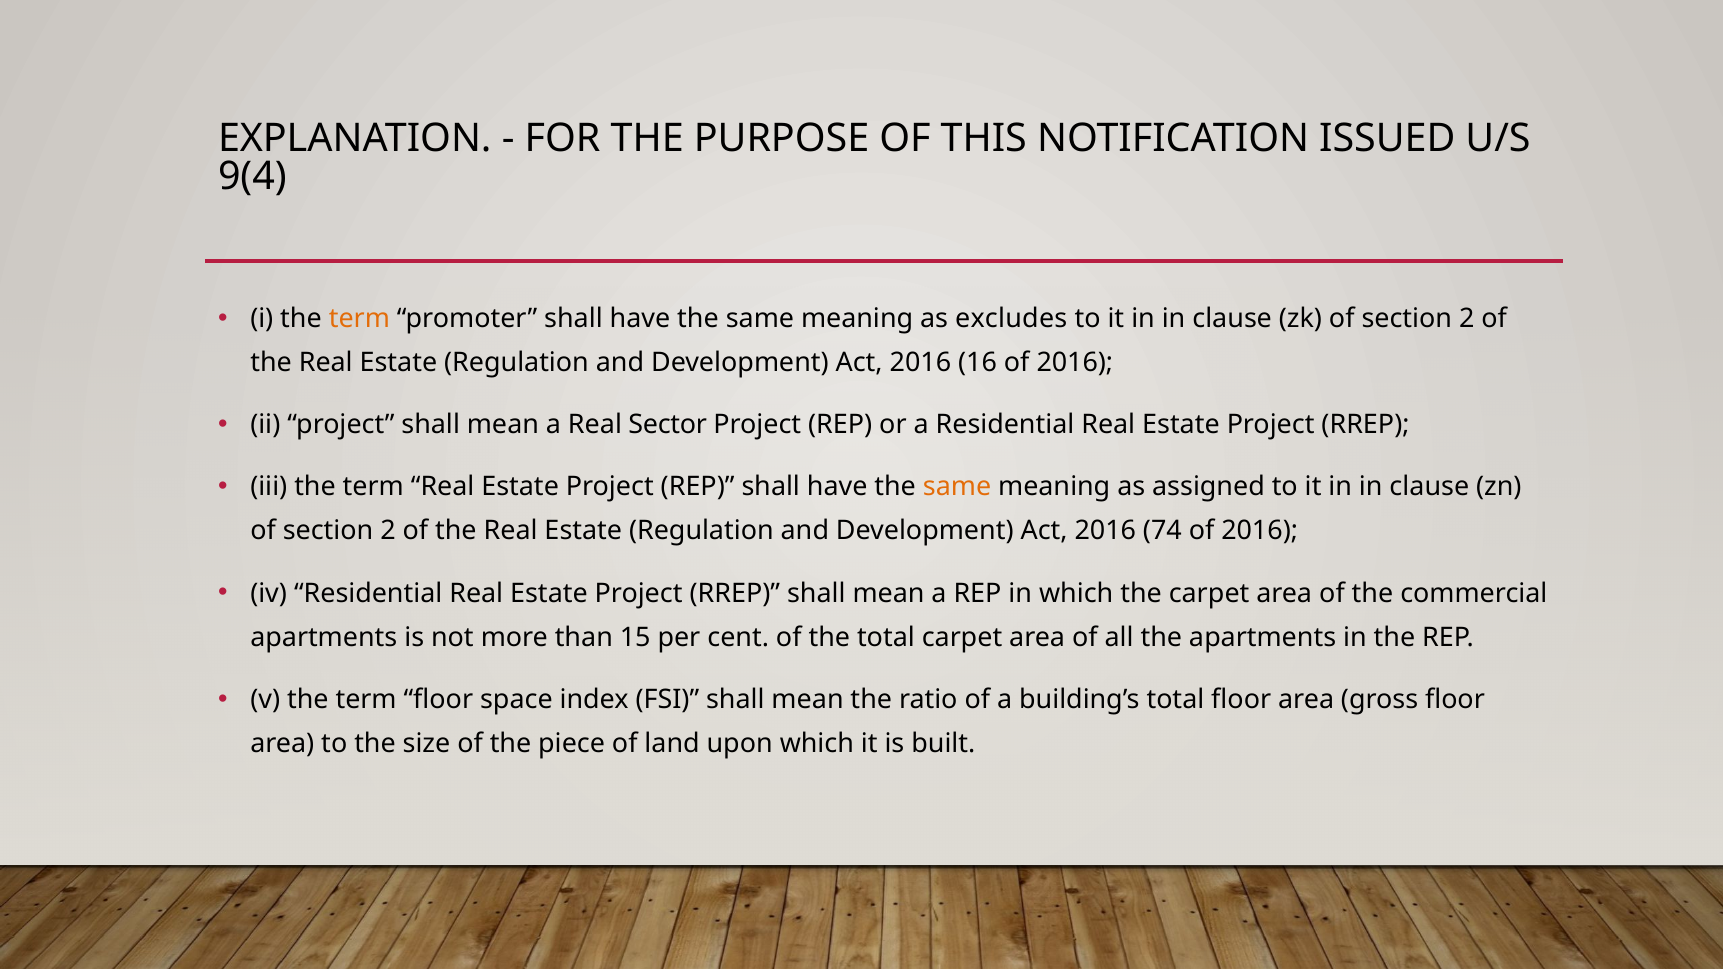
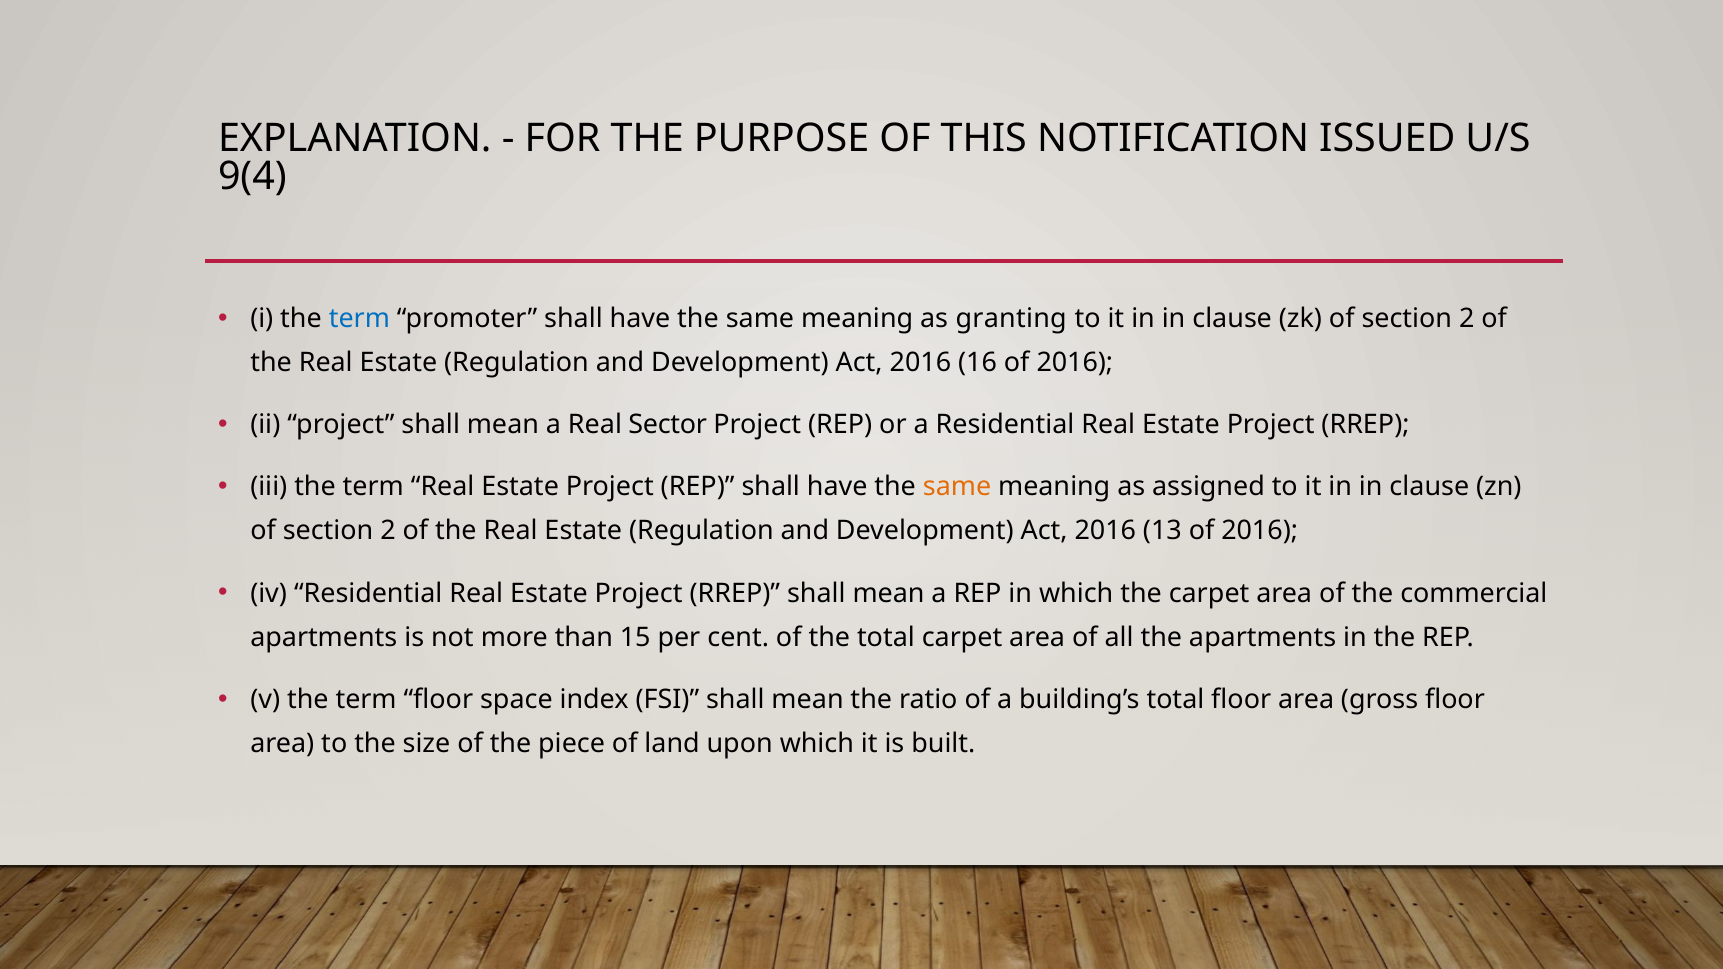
term at (359, 319) colour: orange -> blue
excludes: excludes -> granting
74: 74 -> 13
